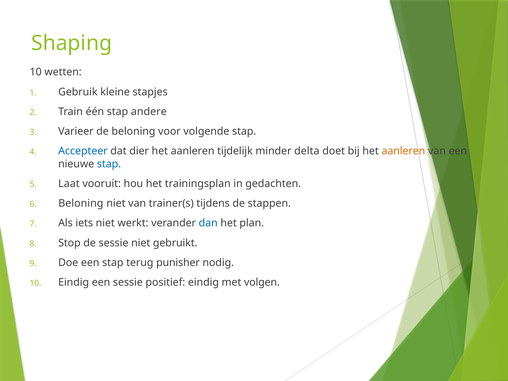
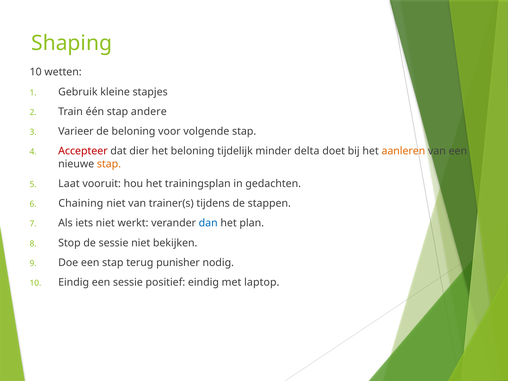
Accepteer colour: blue -> red
dier het aanleren: aanleren -> beloning
stap at (109, 164) colour: blue -> orange
Beloning at (81, 203): Beloning -> Chaining
gebruikt: gebruikt -> bekijken
volgen: volgen -> laptop
